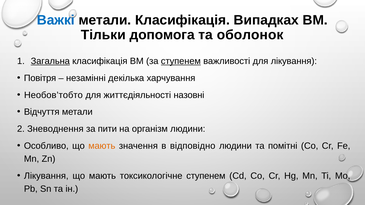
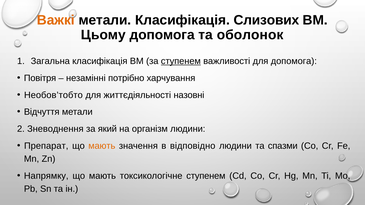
Важкі colour: blue -> orange
Випадках: Випадках -> Слизових
Тільки: Тільки -> Цьому
Загальна underline: present -> none
для лікування: лікування -> допомога
декілька: декілька -> потрібно
пити: пити -> який
Особливо: Особливо -> Препарат
помітні: помітні -> спазми
Лікування at (46, 176): Лікування -> Напрямку
